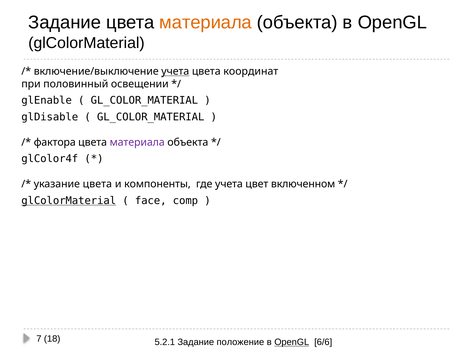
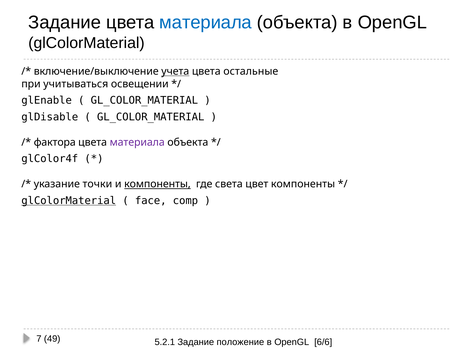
материала at (206, 23) colour: orange -> blue
координат: координат -> остальные
половинный: половинный -> учитываться
указание цвета: цвета -> точки
компоненты at (157, 184) underline: none -> present
где учета: учета -> света
цвет включенном: включенном -> компоненты
18: 18 -> 49
OpenGL at (292, 342) underline: present -> none
